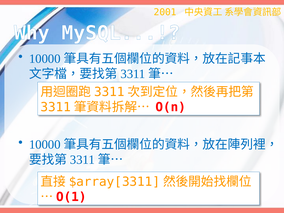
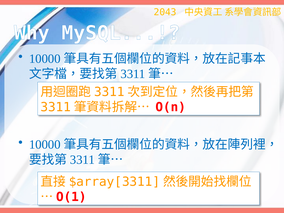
2001: 2001 -> 2043
